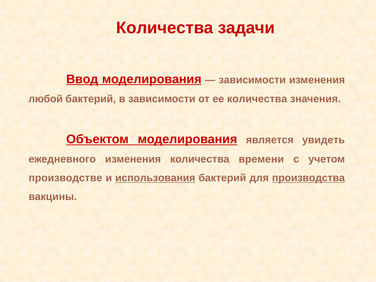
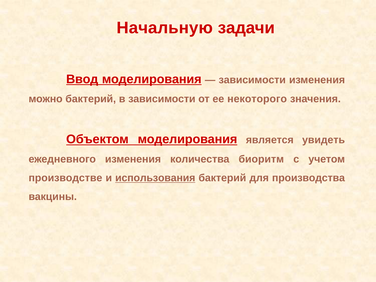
Количества at (165, 28): Количества -> Начальную
любой: любой -> можно
ее количества: количества -> некоторого
времени: времени -> биоритм
производства underline: present -> none
